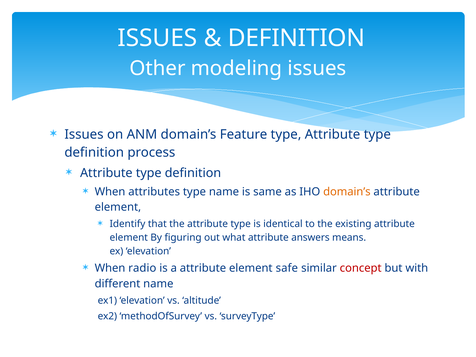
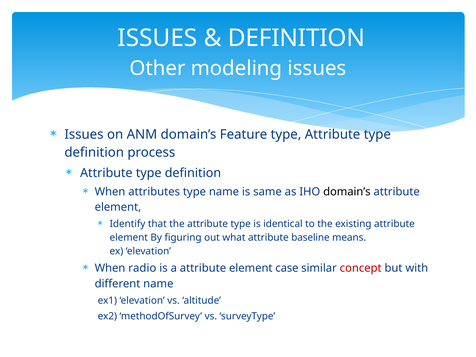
domain’s at (347, 192) colour: orange -> black
answers: answers -> baseline
safe: safe -> case
